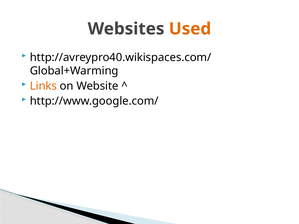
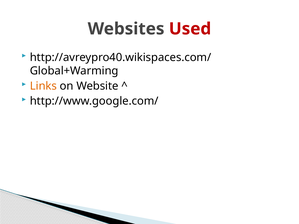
Used colour: orange -> red
